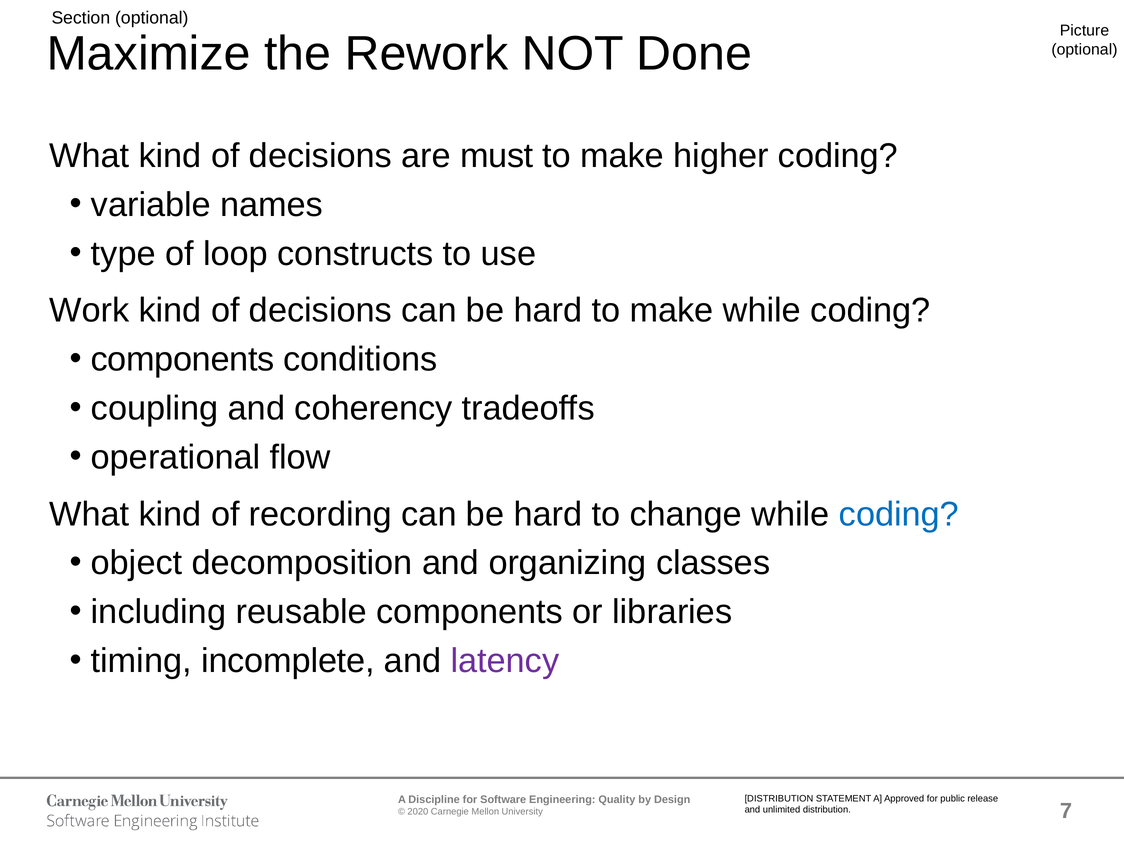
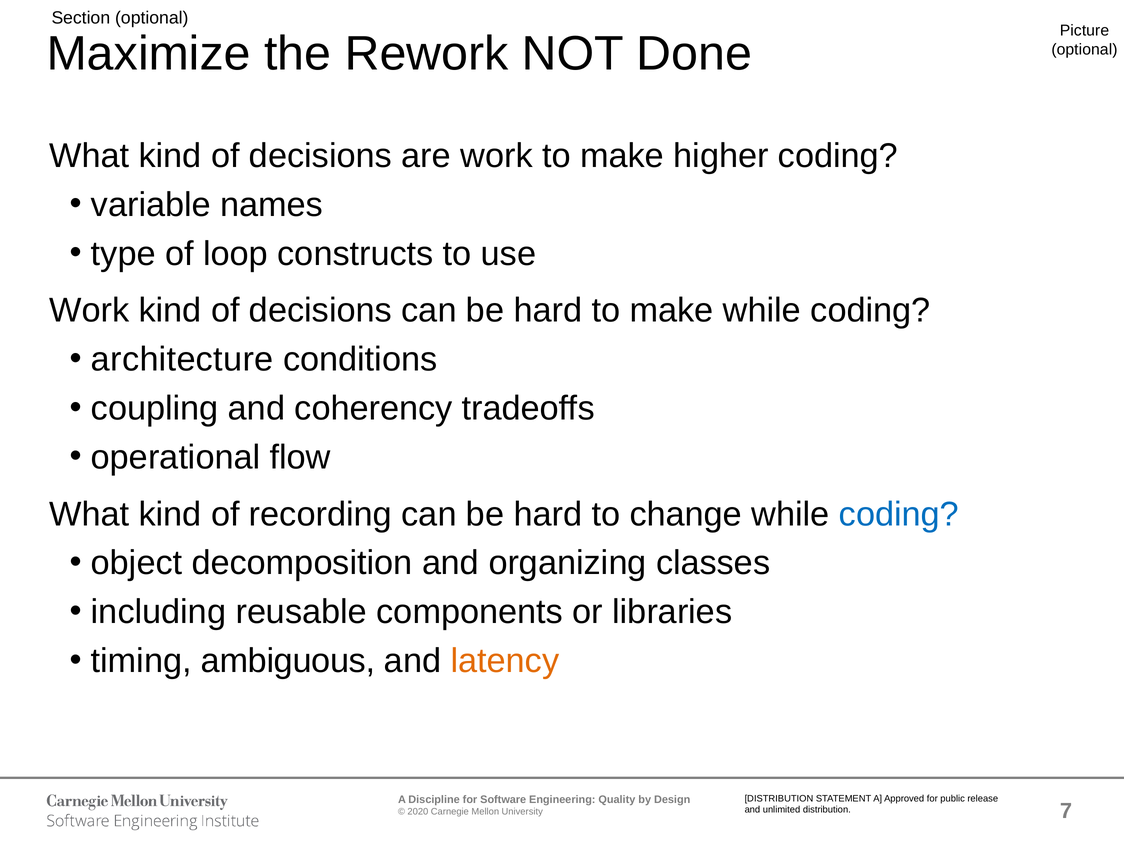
are must: must -> work
components at (182, 360): components -> architecture
incomplete: incomplete -> ambiguous
latency colour: purple -> orange
